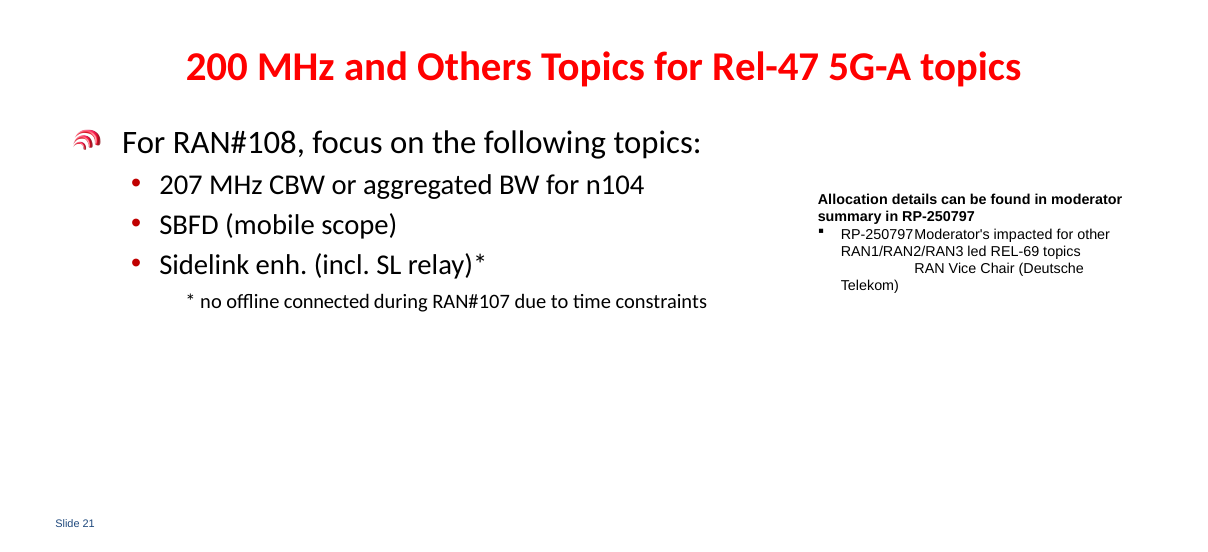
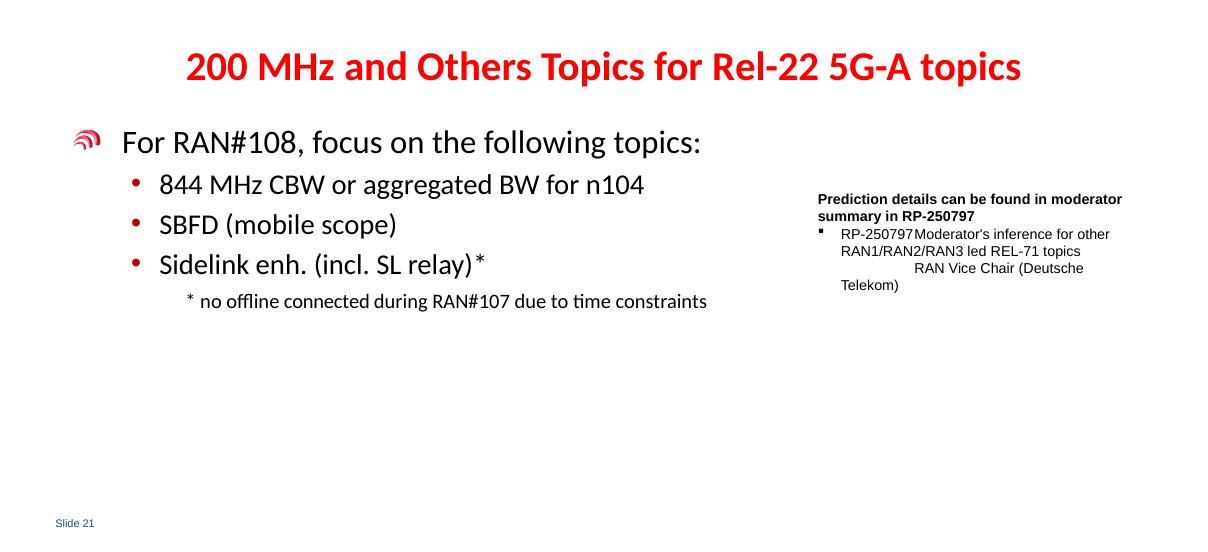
Rel-47: Rel-47 -> Rel-22
207: 207 -> 844
Allocation: Allocation -> Prediction
impacted: impacted -> inference
REL-69: REL-69 -> REL-71
